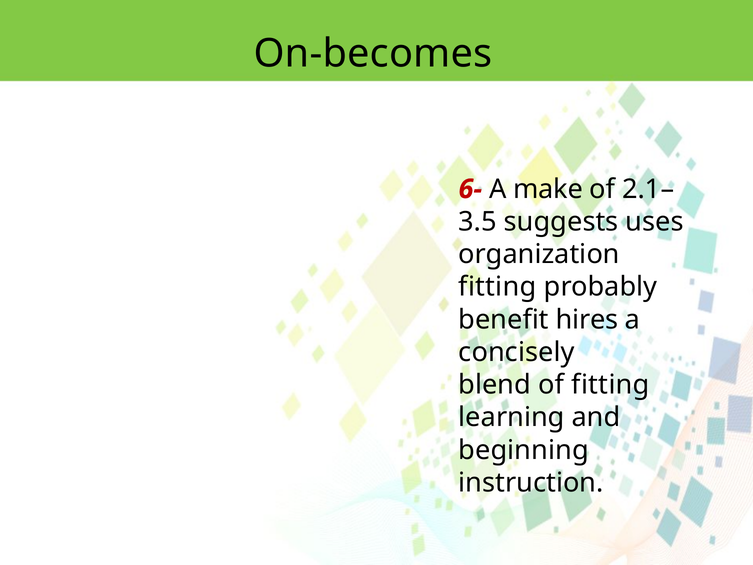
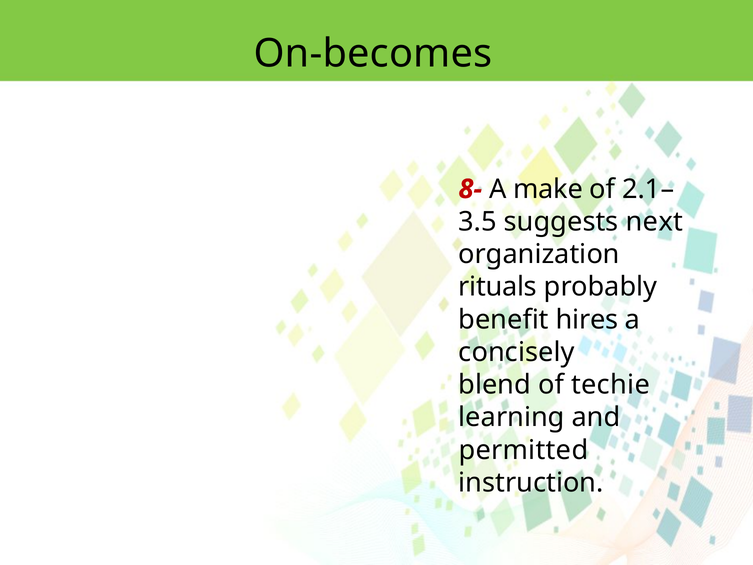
6-: 6- -> 8-
uses: uses -> next
fitting at (497, 287): fitting -> rituals
of fitting: fitting -> techie
beginning: beginning -> permitted
